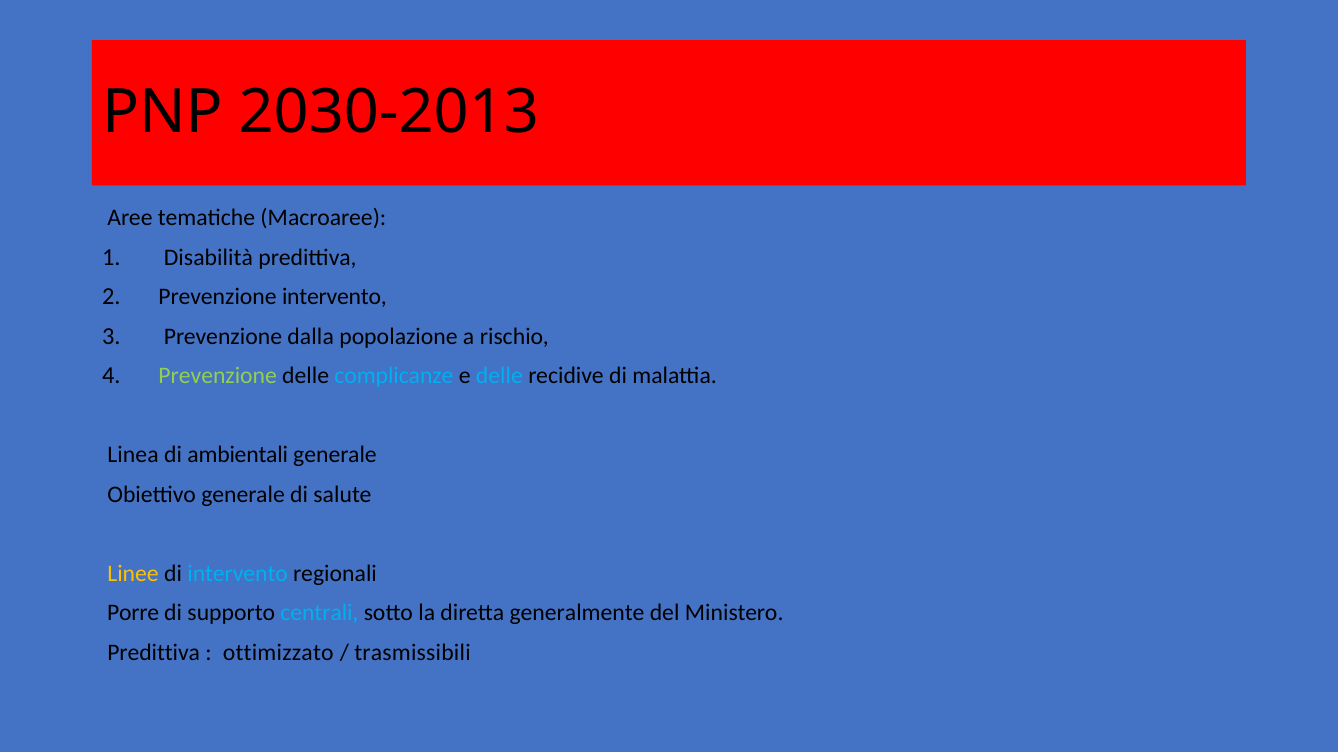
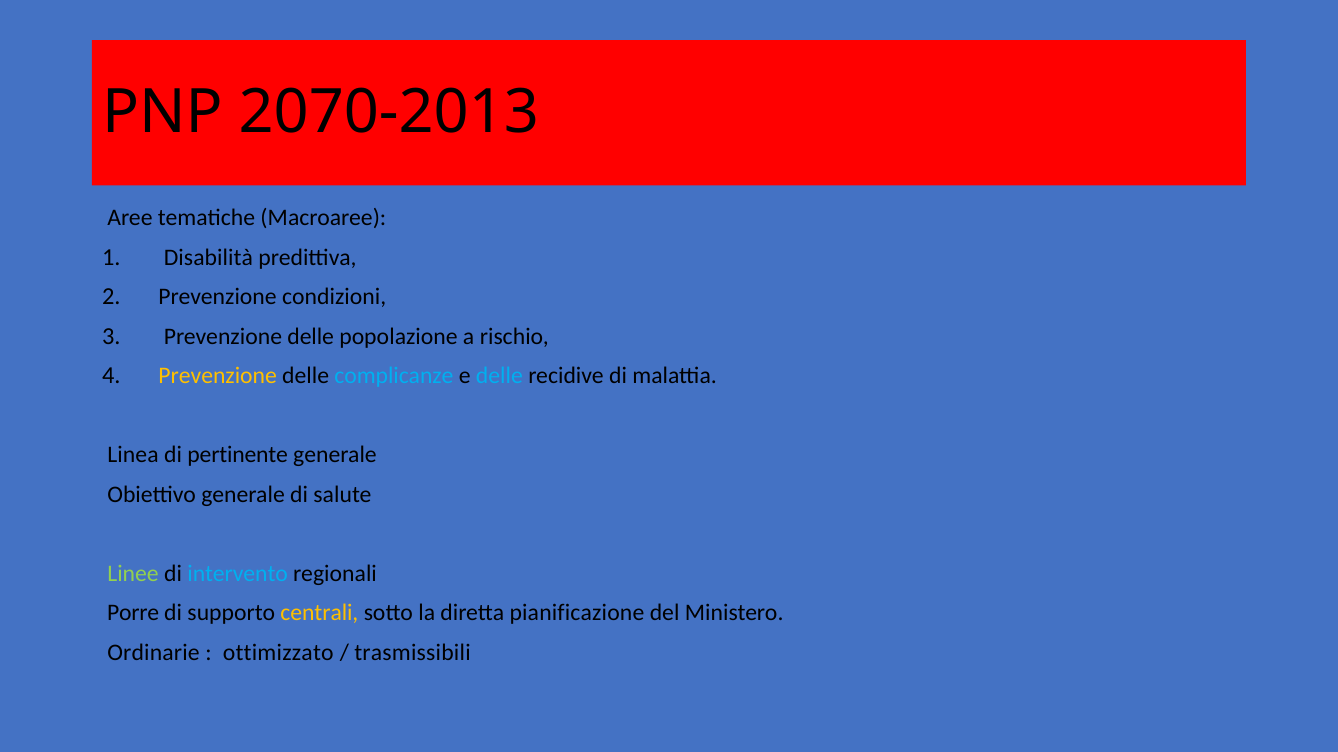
2030-2013: 2030-2013 -> 2070-2013
Prevenzione intervento: intervento -> condizioni
dalla at (311, 337): dalla -> delle
Prevenzione at (218, 376) colour: light green -> yellow
ambientali: ambientali -> pertinente
Linee colour: yellow -> light green
centrali colour: light blue -> yellow
generalmente: generalmente -> pianificazione
Predittiva at (154, 653): Predittiva -> Ordinarie
